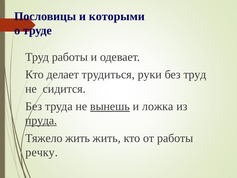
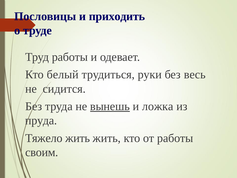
которыми: которыми -> приходить
делает: делает -> белый
без труд: труд -> весь
пруда underline: present -> none
речку: речку -> своим
